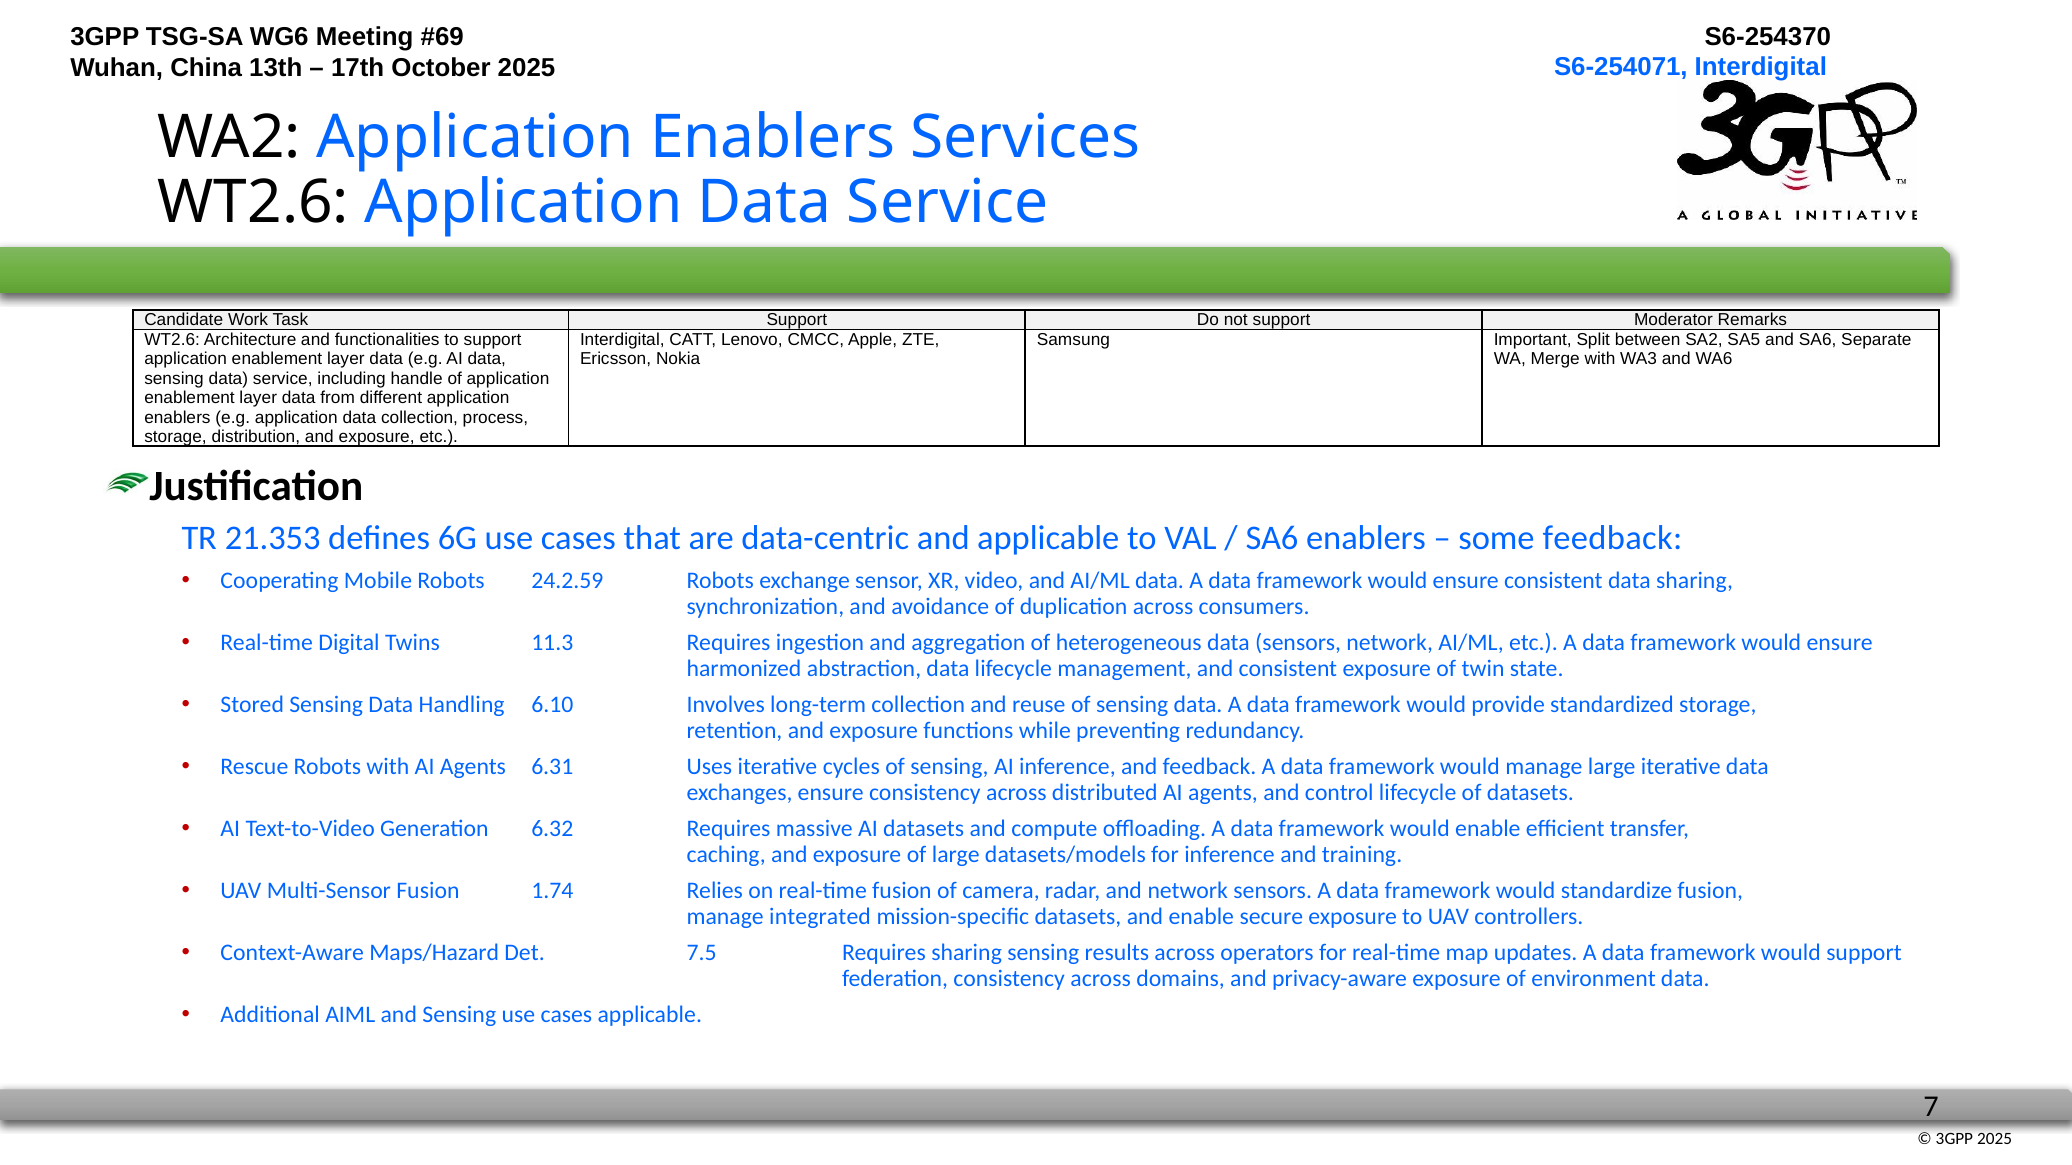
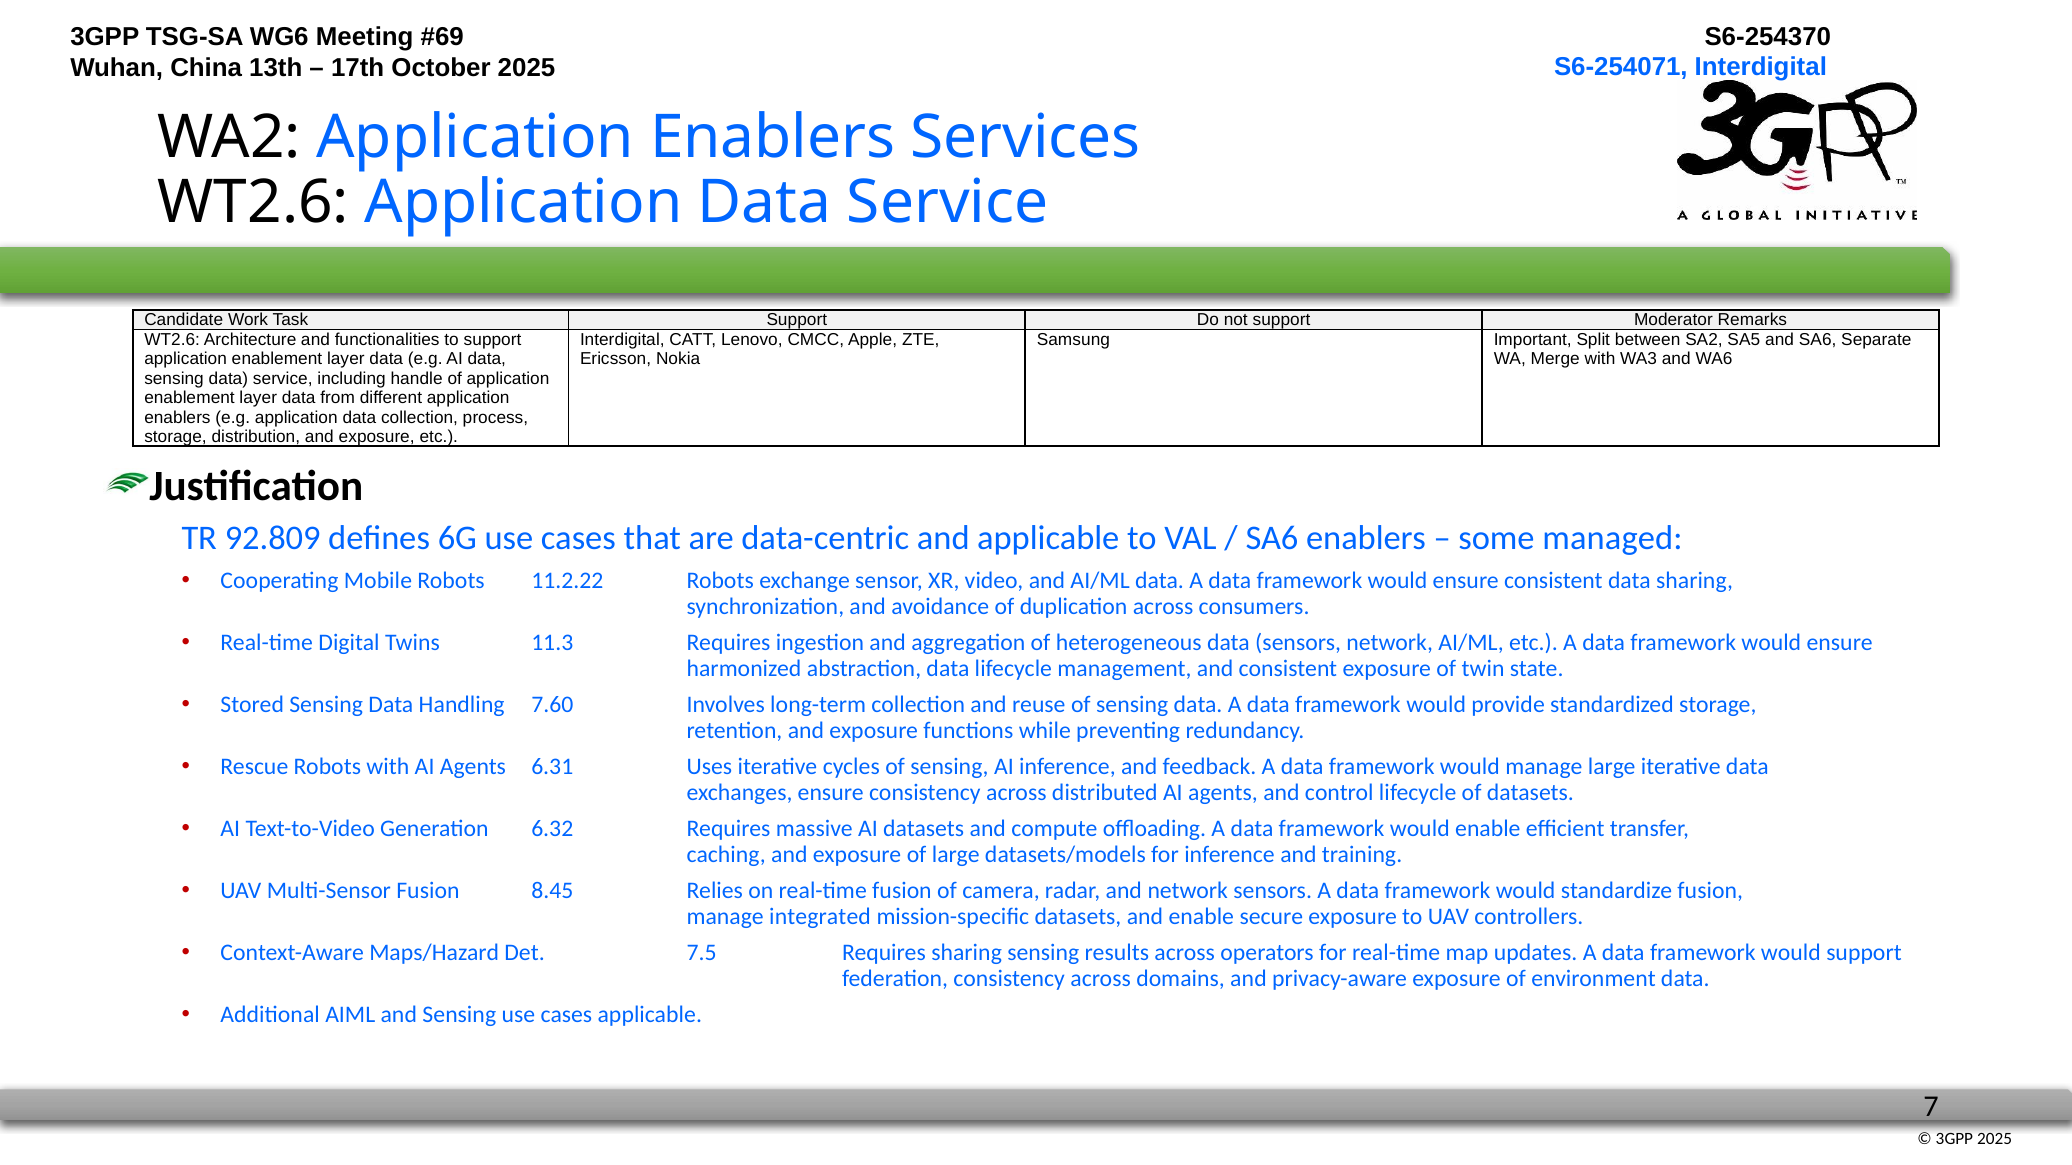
21.353: 21.353 -> 92.809
some feedback: feedback -> managed
24.2.59: 24.2.59 -> 11.2.22
6.10: 6.10 -> 7.60
1.74: 1.74 -> 8.45
